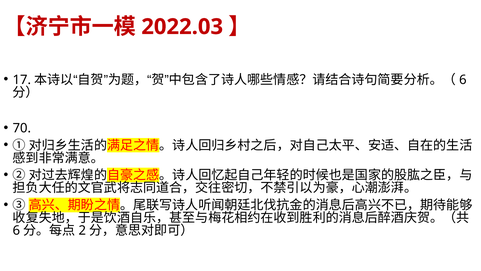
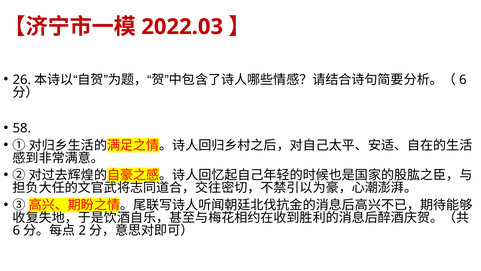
17: 17 -> 26
70: 70 -> 58
